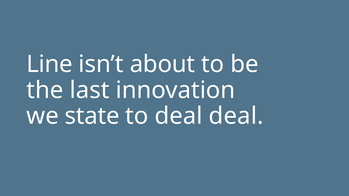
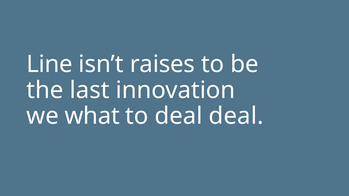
about: about -> raises
state: state -> what
